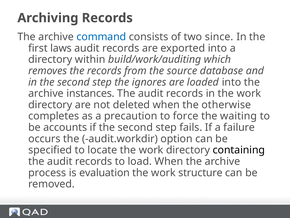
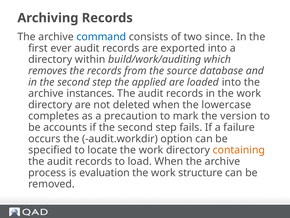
laws: laws -> ever
ignores: ignores -> applied
otherwise: otherwise -> lowercase
force: force -> mark
waiting: waiting -> version
containing colour: black -> orange
